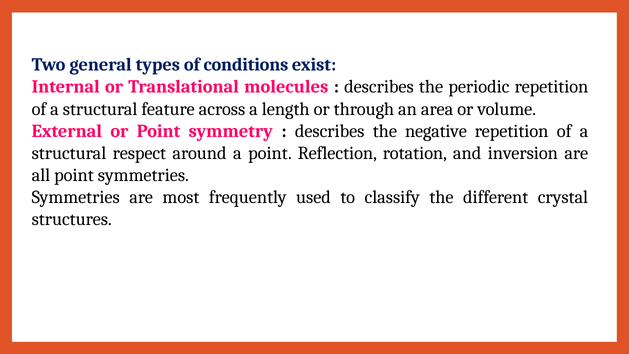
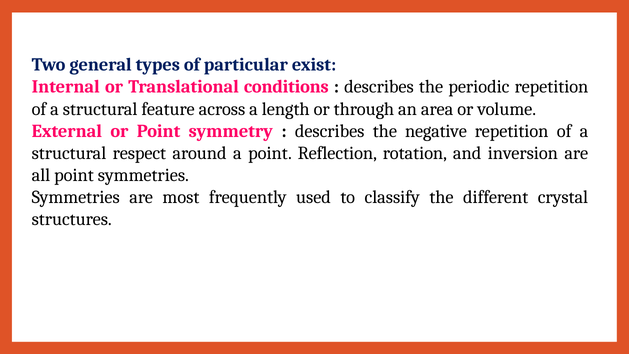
conditions: conditions -> particular
molecules: molecules -> conditions
